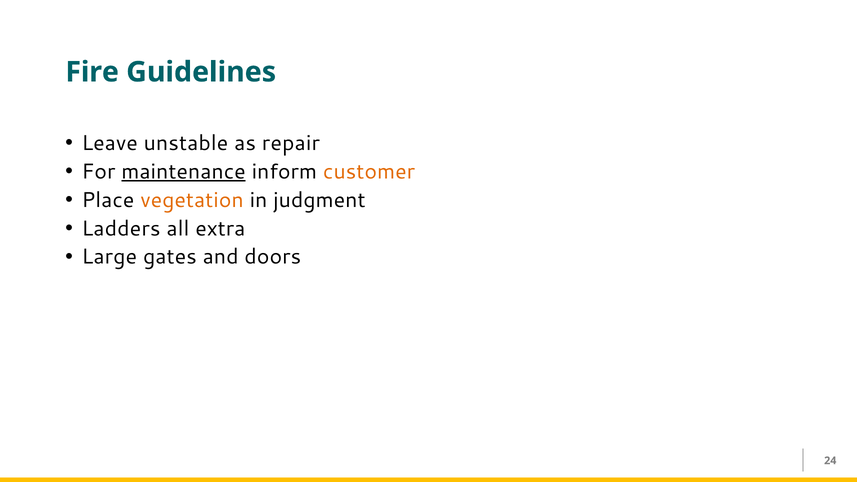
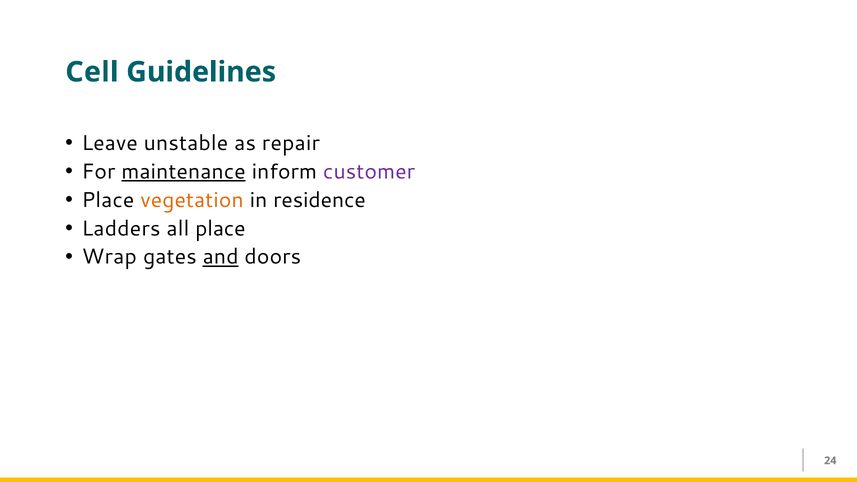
Fire: Fire -> Cell
customer colour: orange -> purple
judgment: judgment -> residence
all extra: extra -> place
Large: Large -> Wrap
and underline: none -> present
